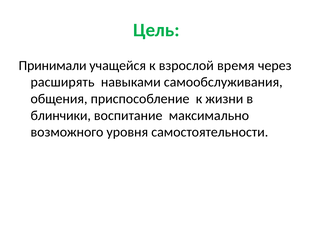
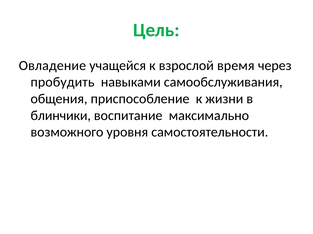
Принимали: Принимали -> Овладение
расширять: расширять -> пробудить
